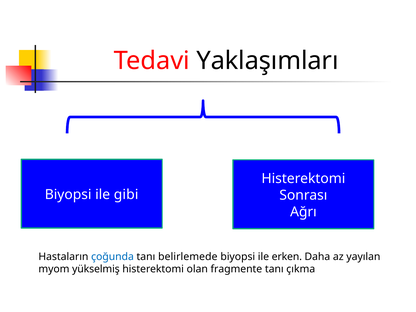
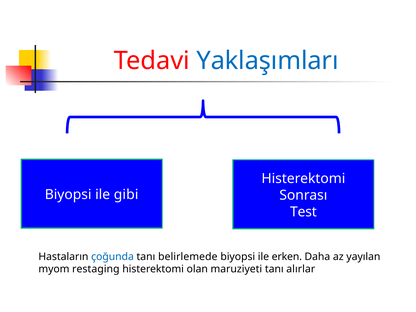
Yaklaşımları colour: black -> blue
Ağrı: Ağrı -> Test
yükselmiş: yükselmiş -> restaging
fragmente: fragmente -> maruziyeti
çıkma: çıkma -> alırlar
